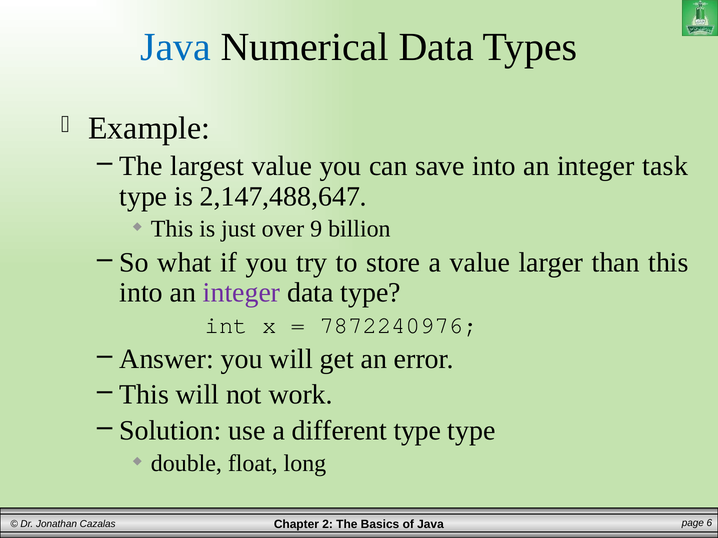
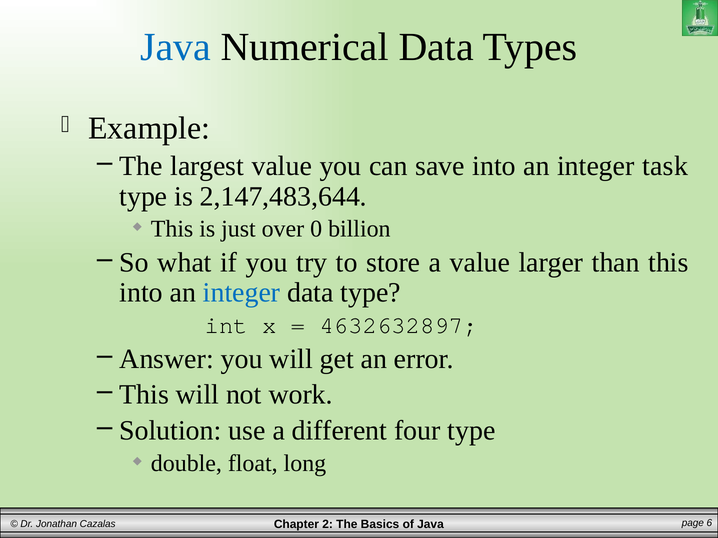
2,147,488,647: 2,147,488,647 -> 2,147,483,644
9: 9 -> 0
integer at (242, 293) colour: purple -> blue
7872240976: 7872240976 -> 4632632897
different type: type -> four
